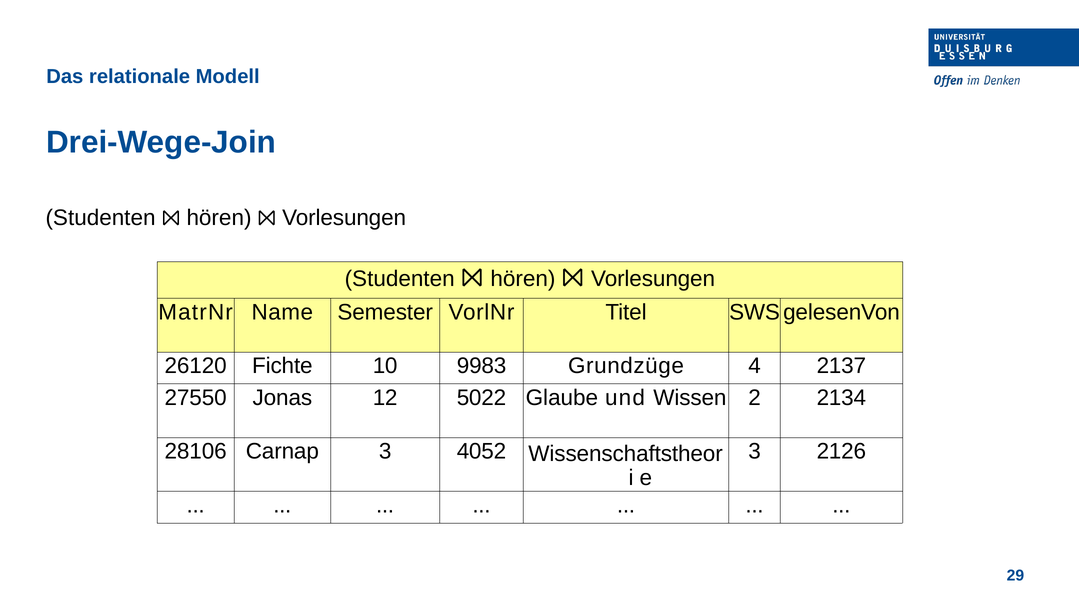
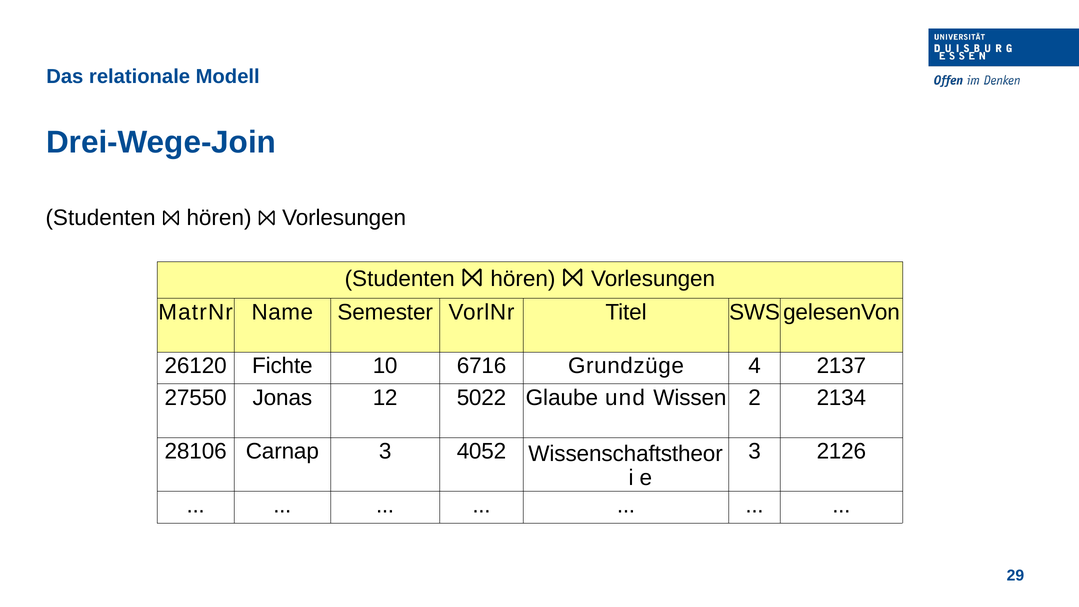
9983: 9983 -> 6716
